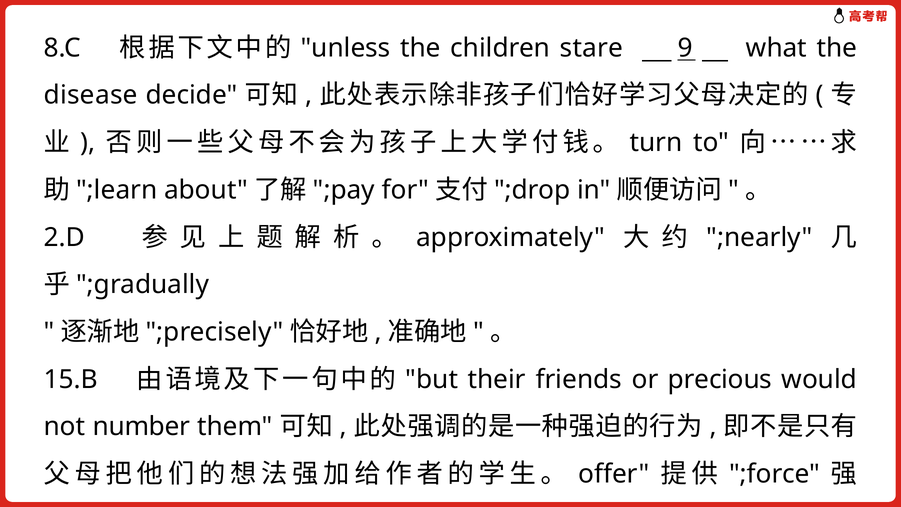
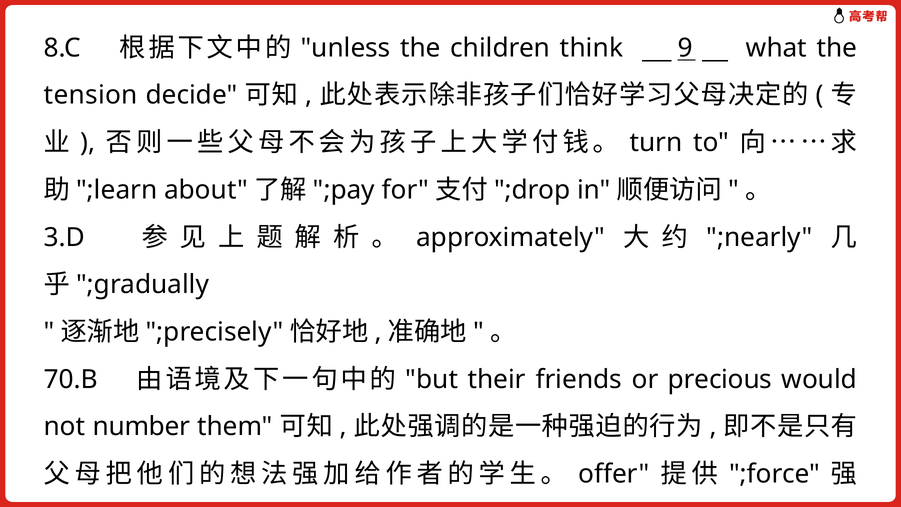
stare: stare -> think
disease: disease -> tension
2.D: 2.D -> 3.D
15.B: 15.B -> 70.B
